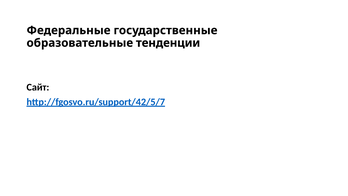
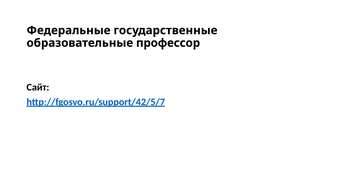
тенденции: тенденции -> профессор
